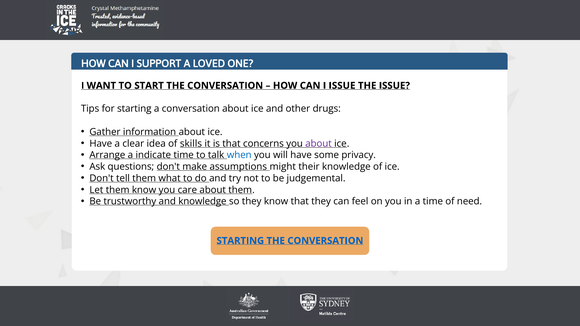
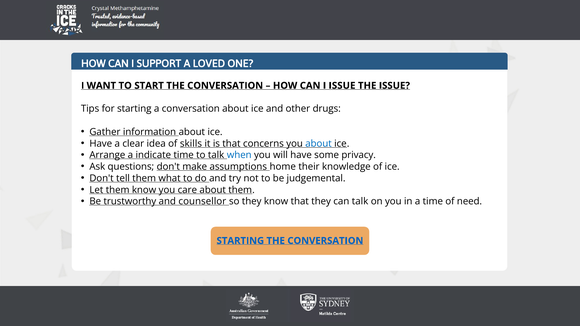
about at (319, 144) colour: purple -> blue
might: might -> home
and knowledge: knowledge -> counsellor
can feel: feel -> talk
